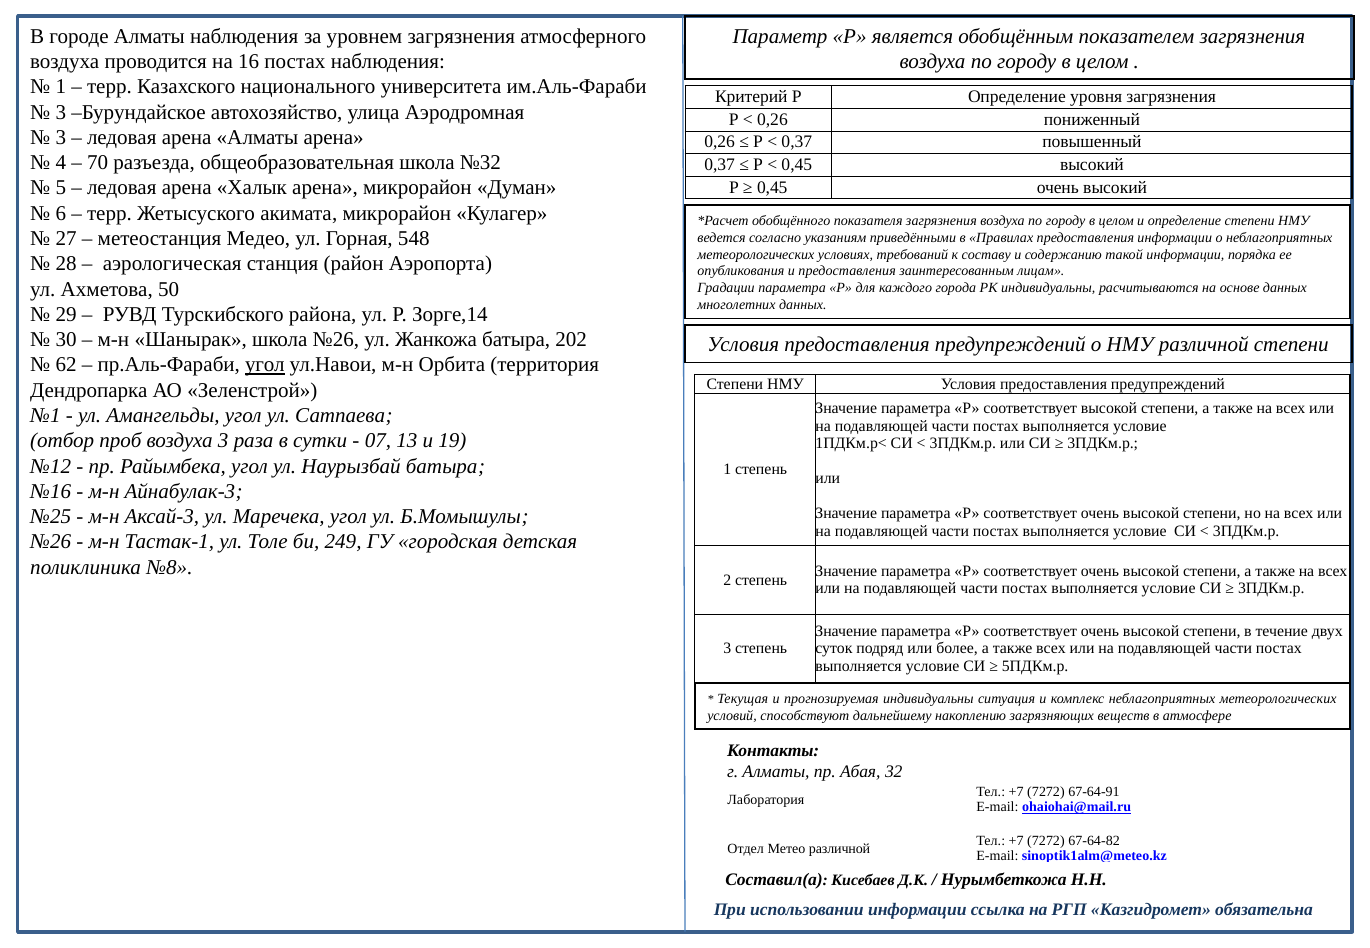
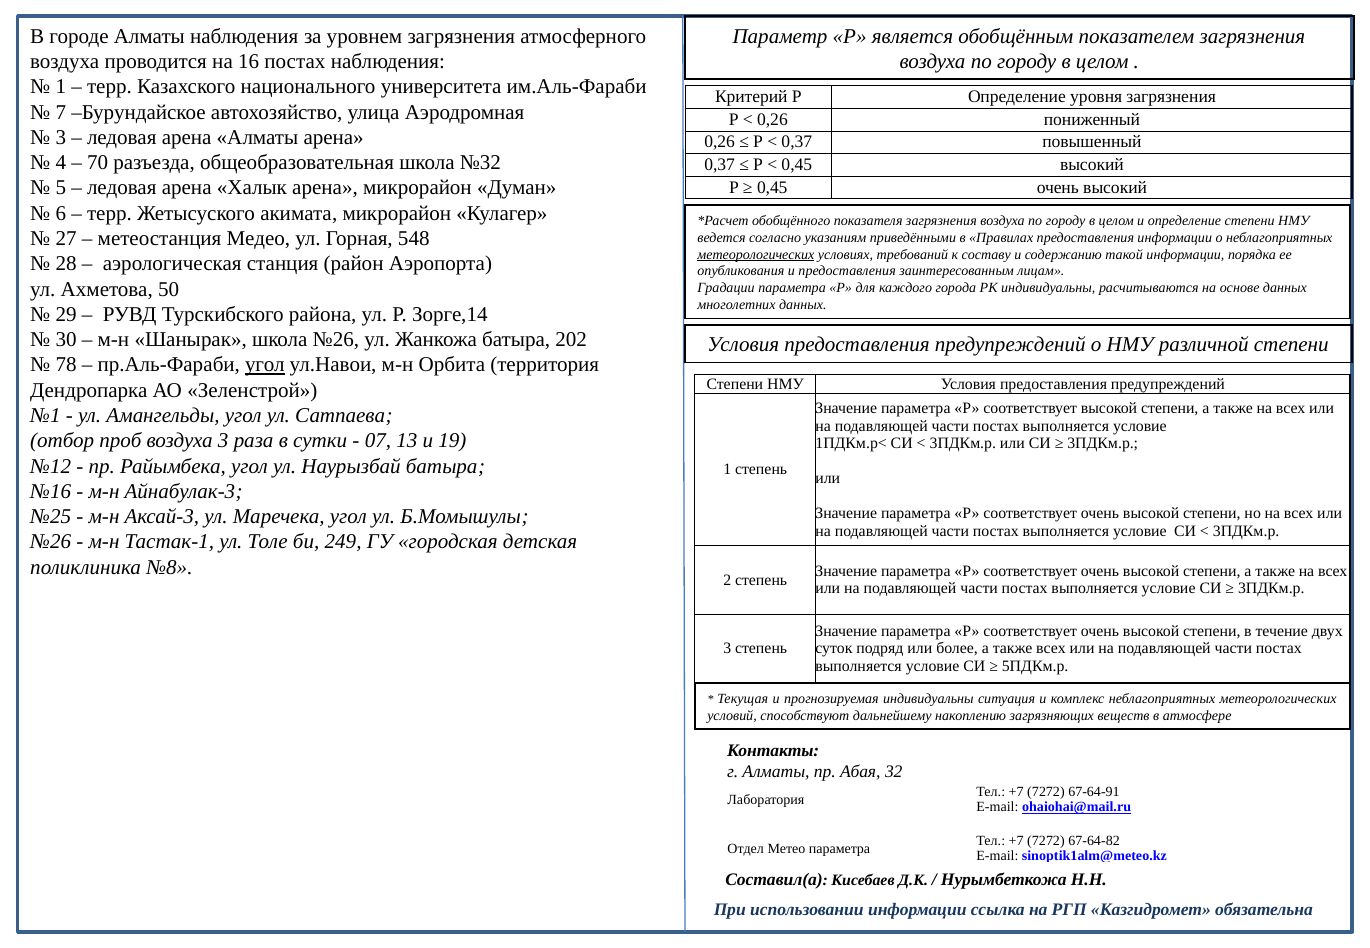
3 at (61, 112): 3 -> 7
метеорологических at (756, 255) underline: none -> present
62: 62 -> 78
Метео различной: различной -> параметра
